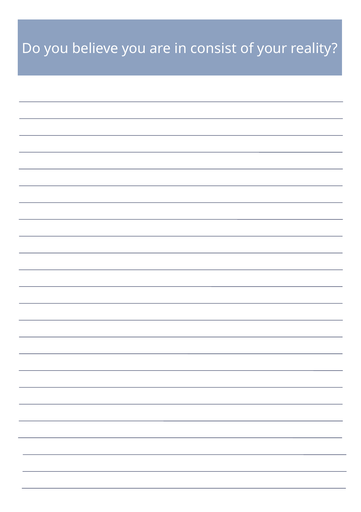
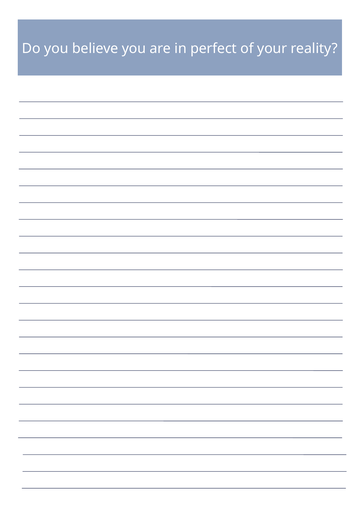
consist: consist -> perfect
